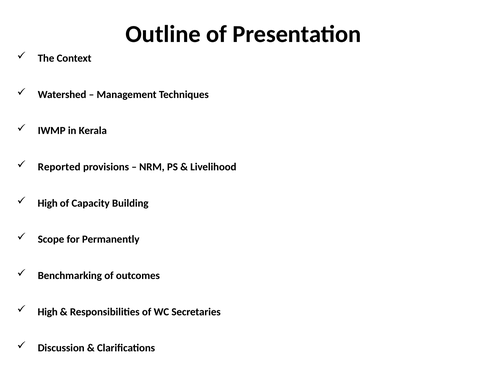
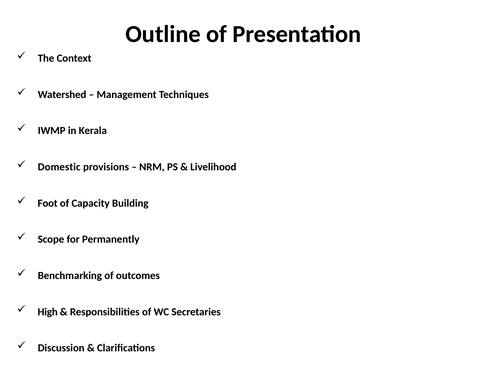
Reported: Reported -> Domestic
High at (48, 203): High -> Foot
